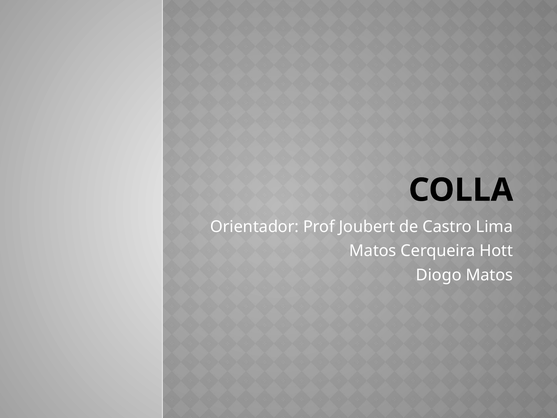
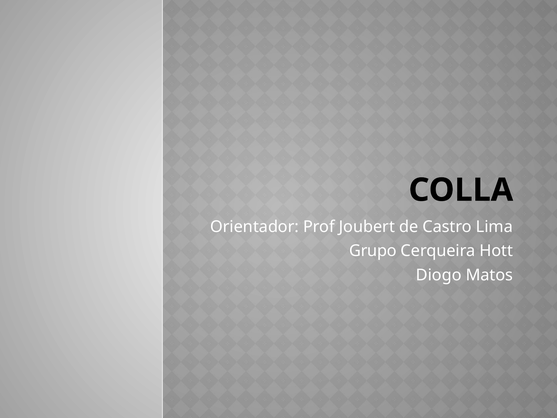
Matos at (373, 251): Matos -> Grupo
